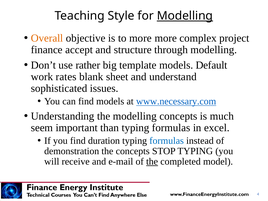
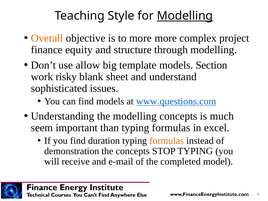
accept: accept -> equity
rather: rather -> allow
Default: Default -> Section
rates: rates -> risky
www.necessary.com: www.necessary.com -> www.questions.com
formulas at (167, 141) colour: blue -> orange
the at (152, 162) underline: present -> none
